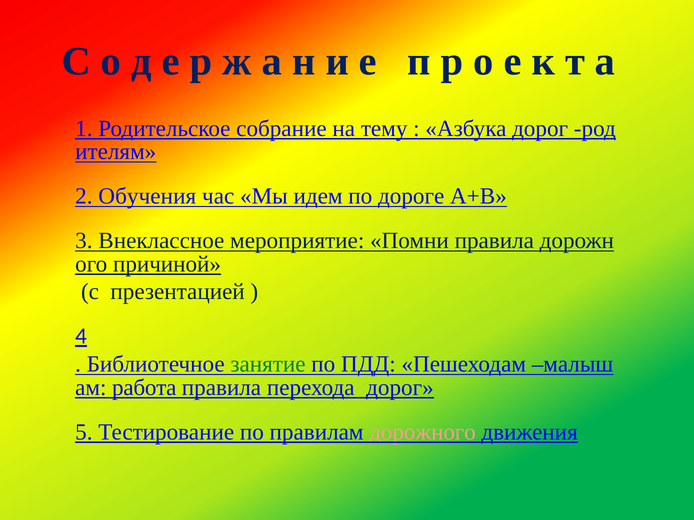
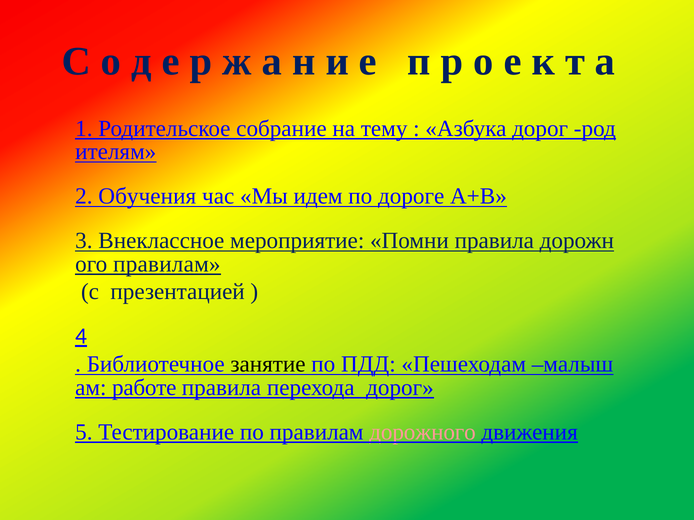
причиной at (167, 264): причиной -> правилам
занятие colour: green -> black
работа: работа -> работе
